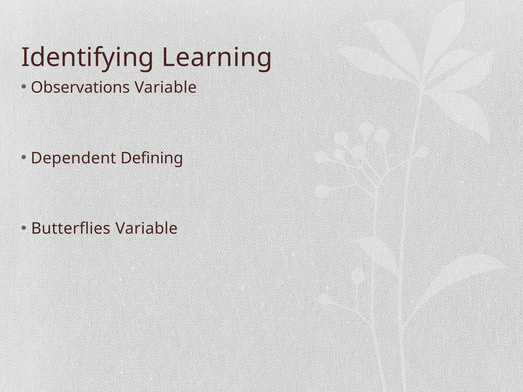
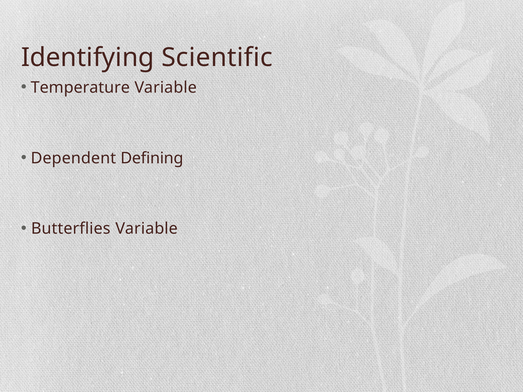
Learning: Learning -> Scientific
Observations: Observations -> Temperature
